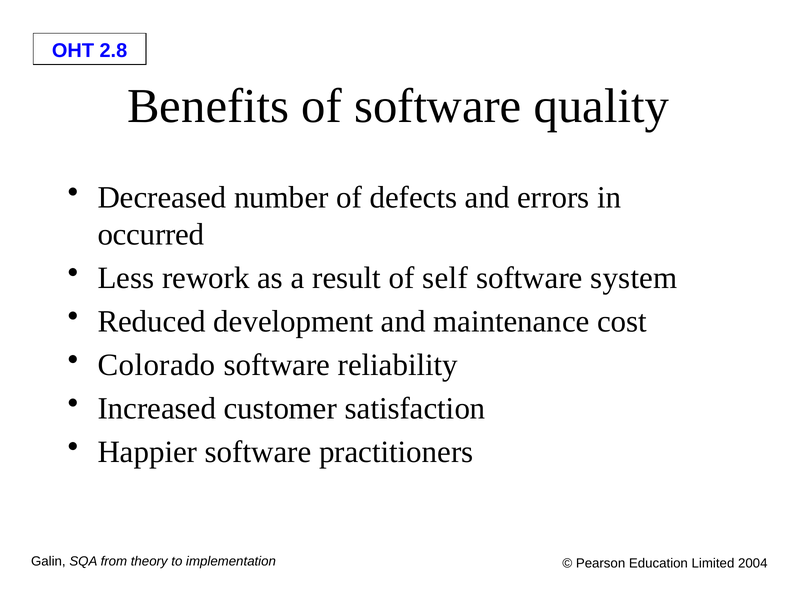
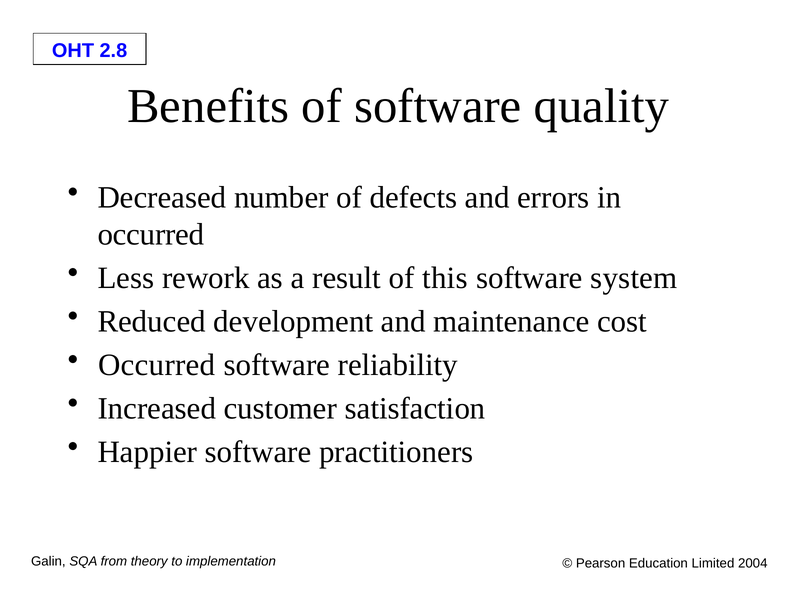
self: self -> this
Colorado at (157, 365): Colorado -> Occurred
